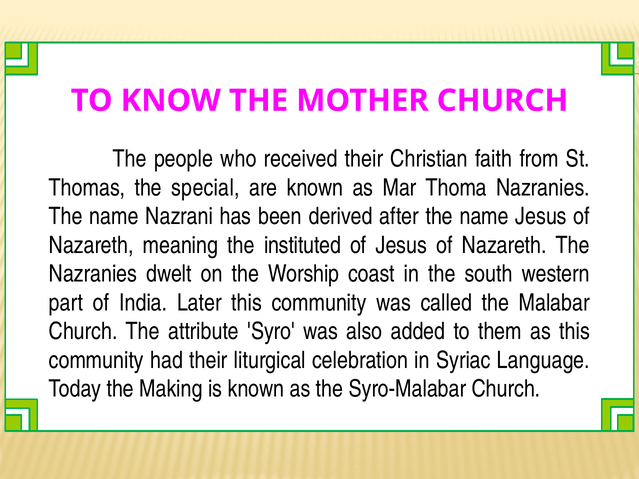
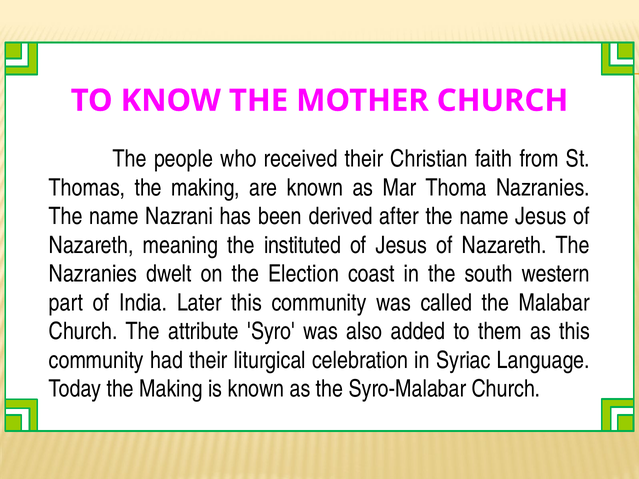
Thomas the special: special -> making
Worship: Worship -> Election
